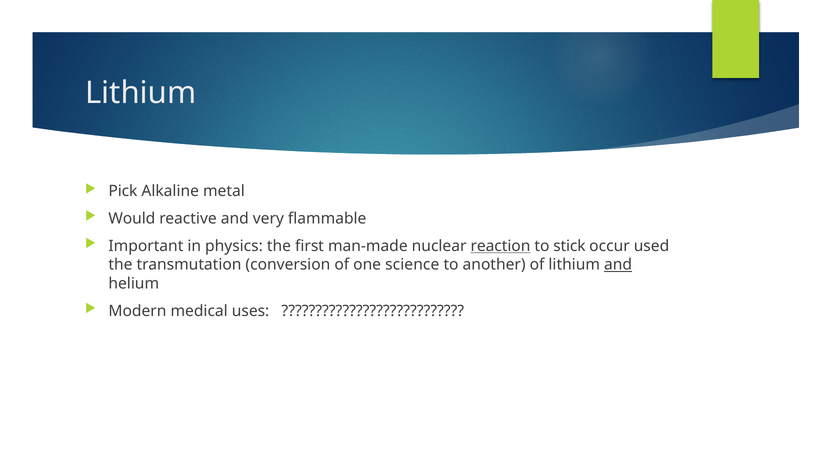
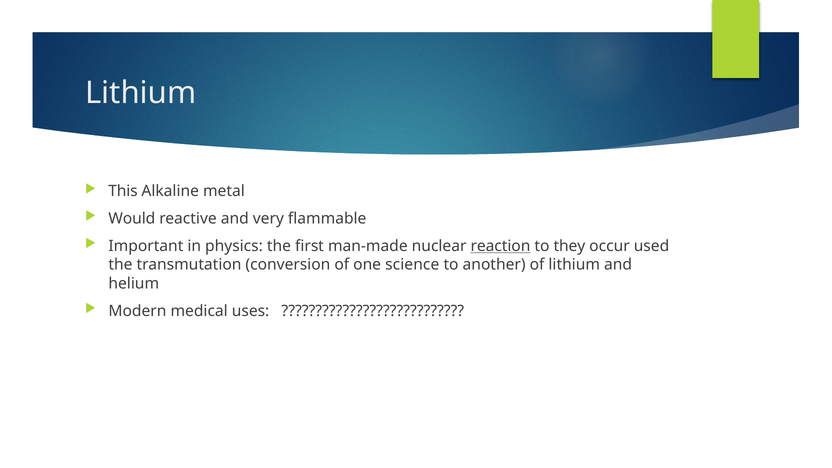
Pick: Pick -> This
stick: stick -> they
and at (618, 265) underline: present -> none
